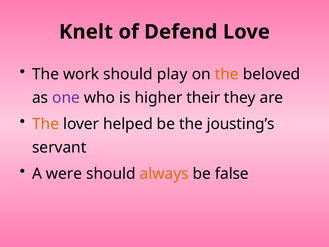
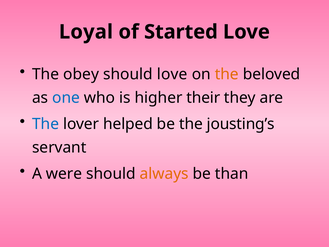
Knelt: Knelt -> Loyal
Defend: Defend -> Started
work: work -> obey
should play: play -> love
one colour: purple -> blue
The at (46, 124) colour: orange -> blue
false: false -> than
